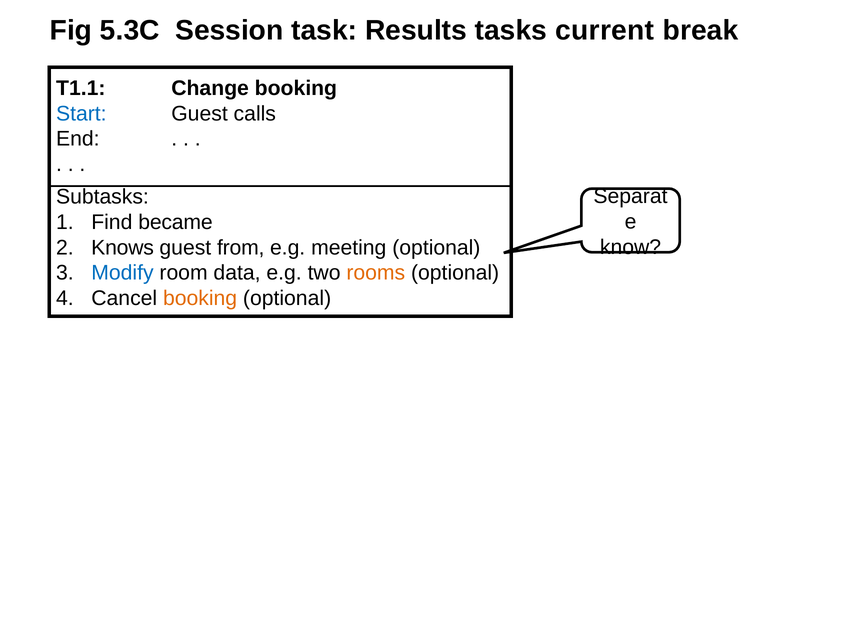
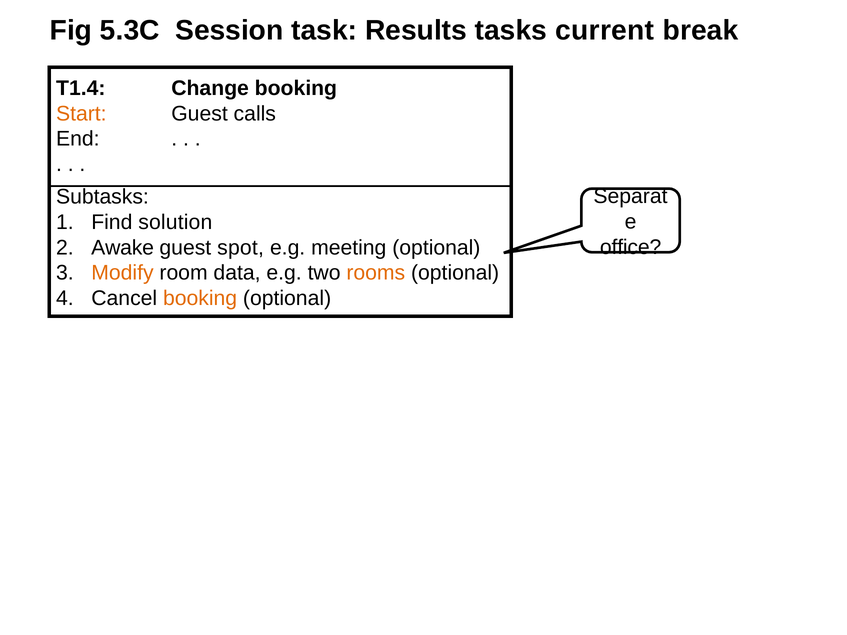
T1.1: T1.1 -> T1.4
Start colour: blue -> orange
became: became -> solution
know: know -> office
Knows: Knows -> Awake
from: from -> spot
Modify colour: blue -> orange
